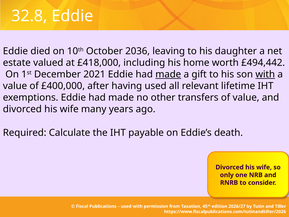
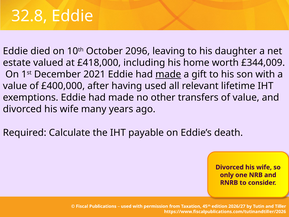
2036: 2036 -> 2096
£494,442: £494,442 -> £344,009
with at (265, 74) underline: present -> none
